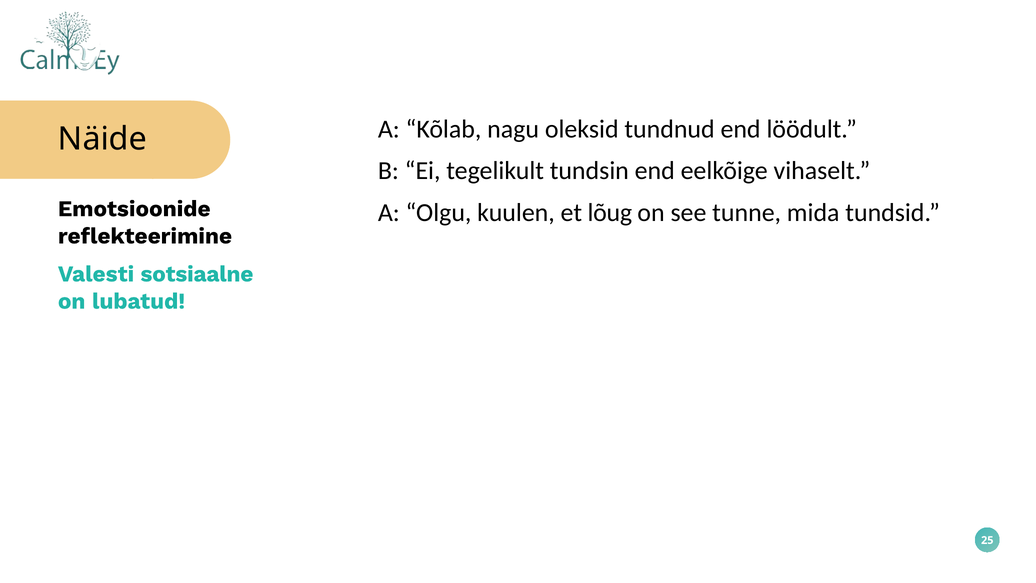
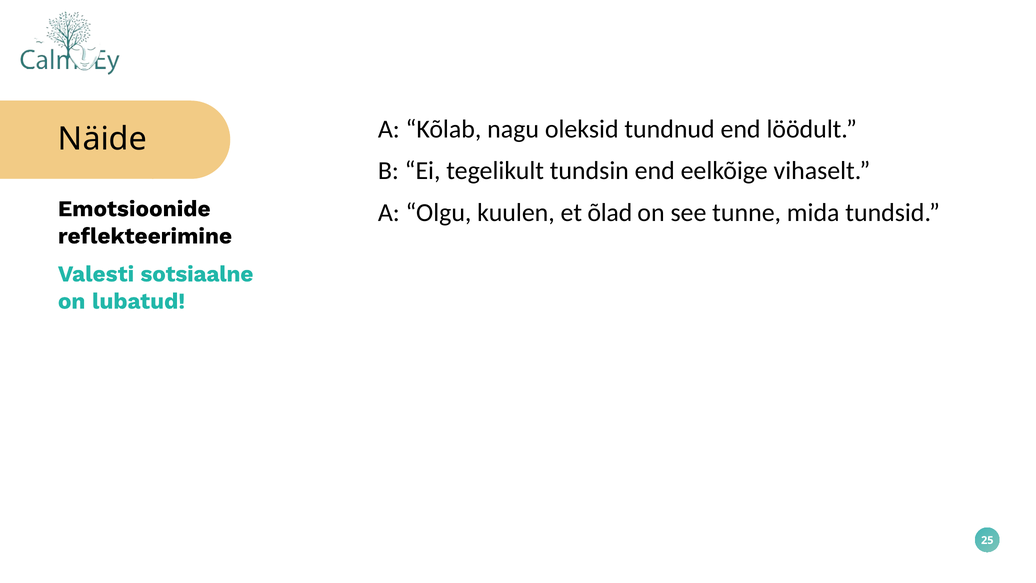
lõug: lõug -> õlad
